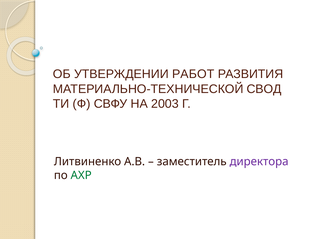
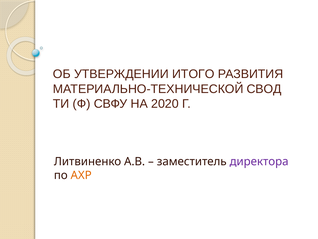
РАБОТ: РАБОТ -> ИТОГО
2003: 2003 -> 2020
АХР colour: green -> orange
